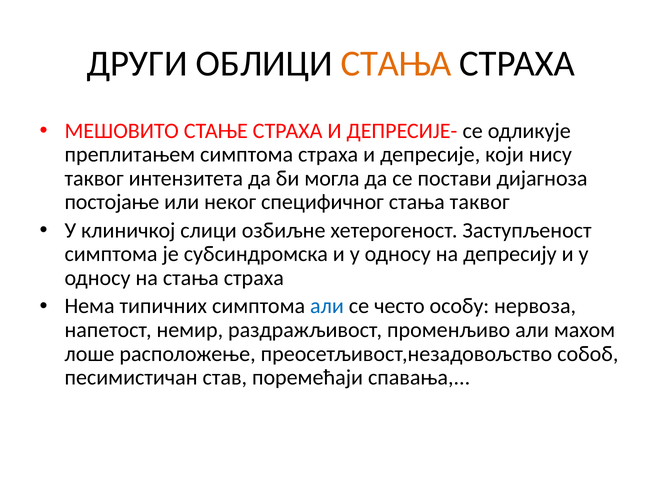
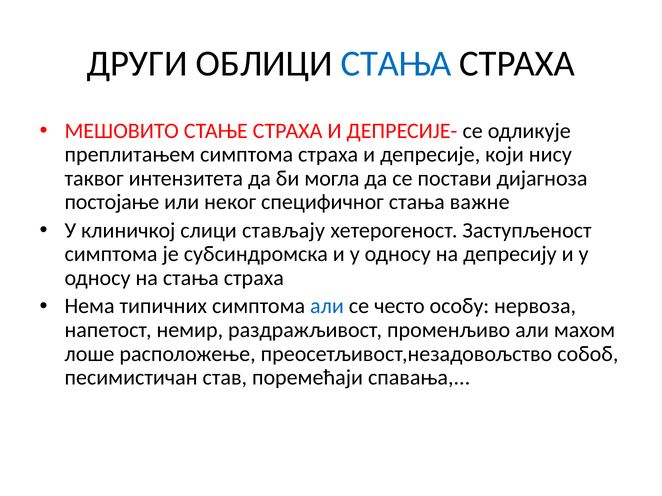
СТАЊА at (396, 64) colour: orange -> blue
стања таквог: таквог -> важне
озбиљне: озбиљне -> стављају
